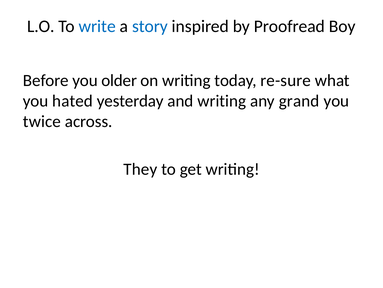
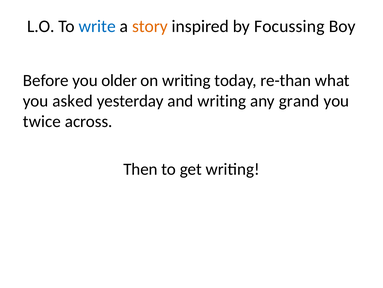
story colour: blue -> orange
Proofread: Proofread -> Focussing
re-sure: re-sure -> re-than
hated: hated -> asked
They: They -> Then
